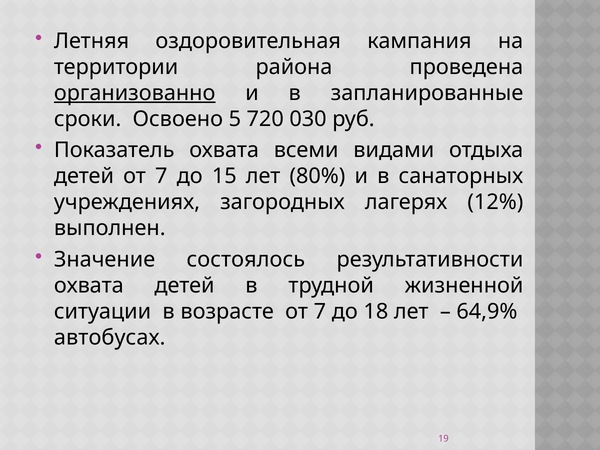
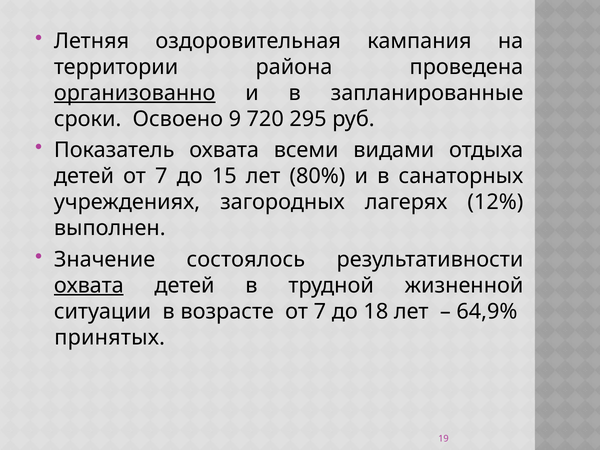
5: 5 -> 9
030: 030 -> 295
охвата at (89, 285) underline: none -> present
автобусах: автобусах -> принятых
